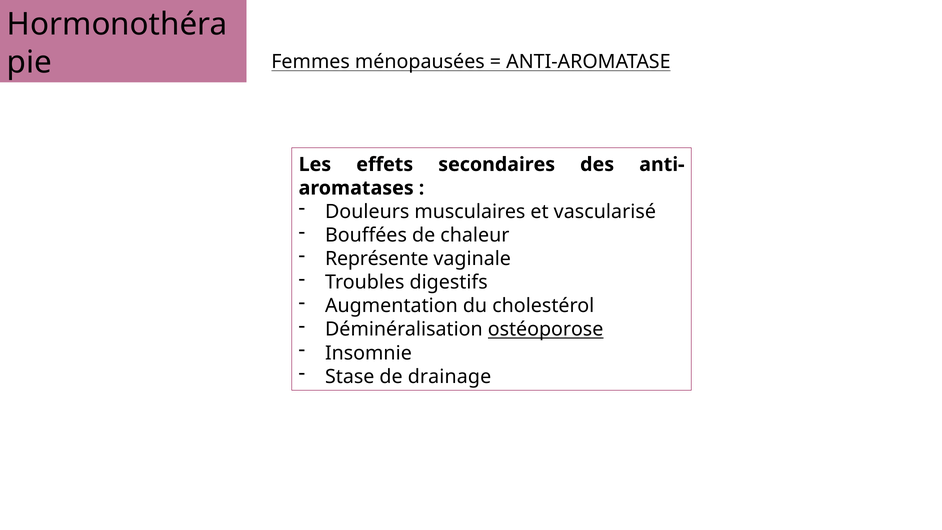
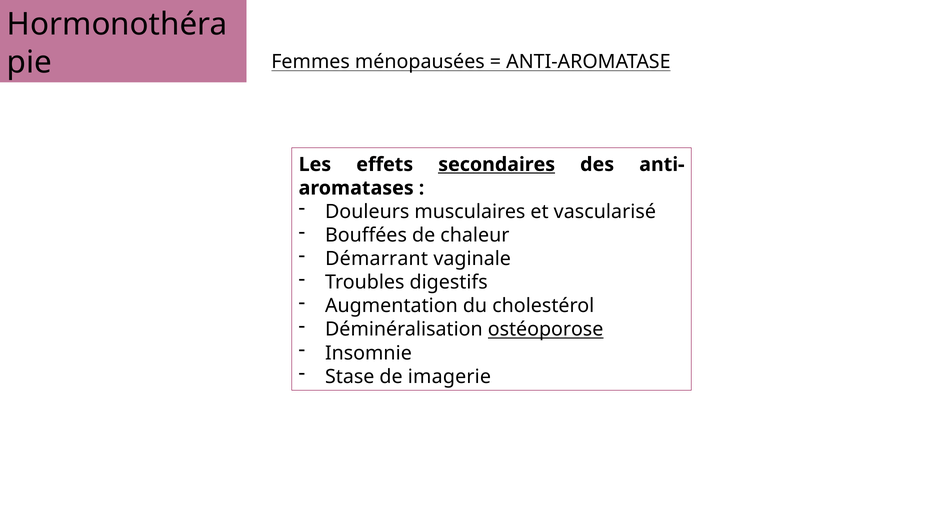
secondaires underline: none -> present
Représente: Représente -> Démarrant
drainage: drainage -> imagerie
